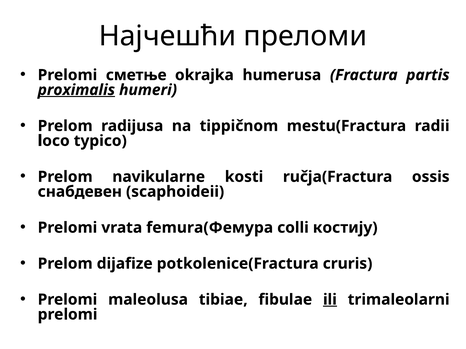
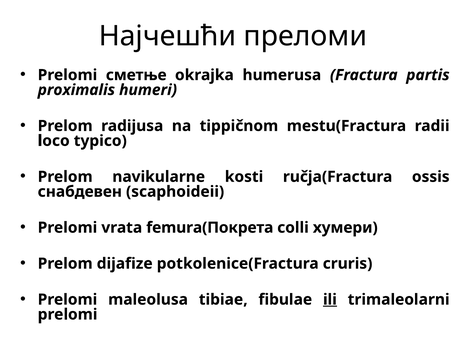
proximalis underline: present -> none
femura(Фемура: femura(Фемура -> femura(Покрета
костију: костију -> хумери
